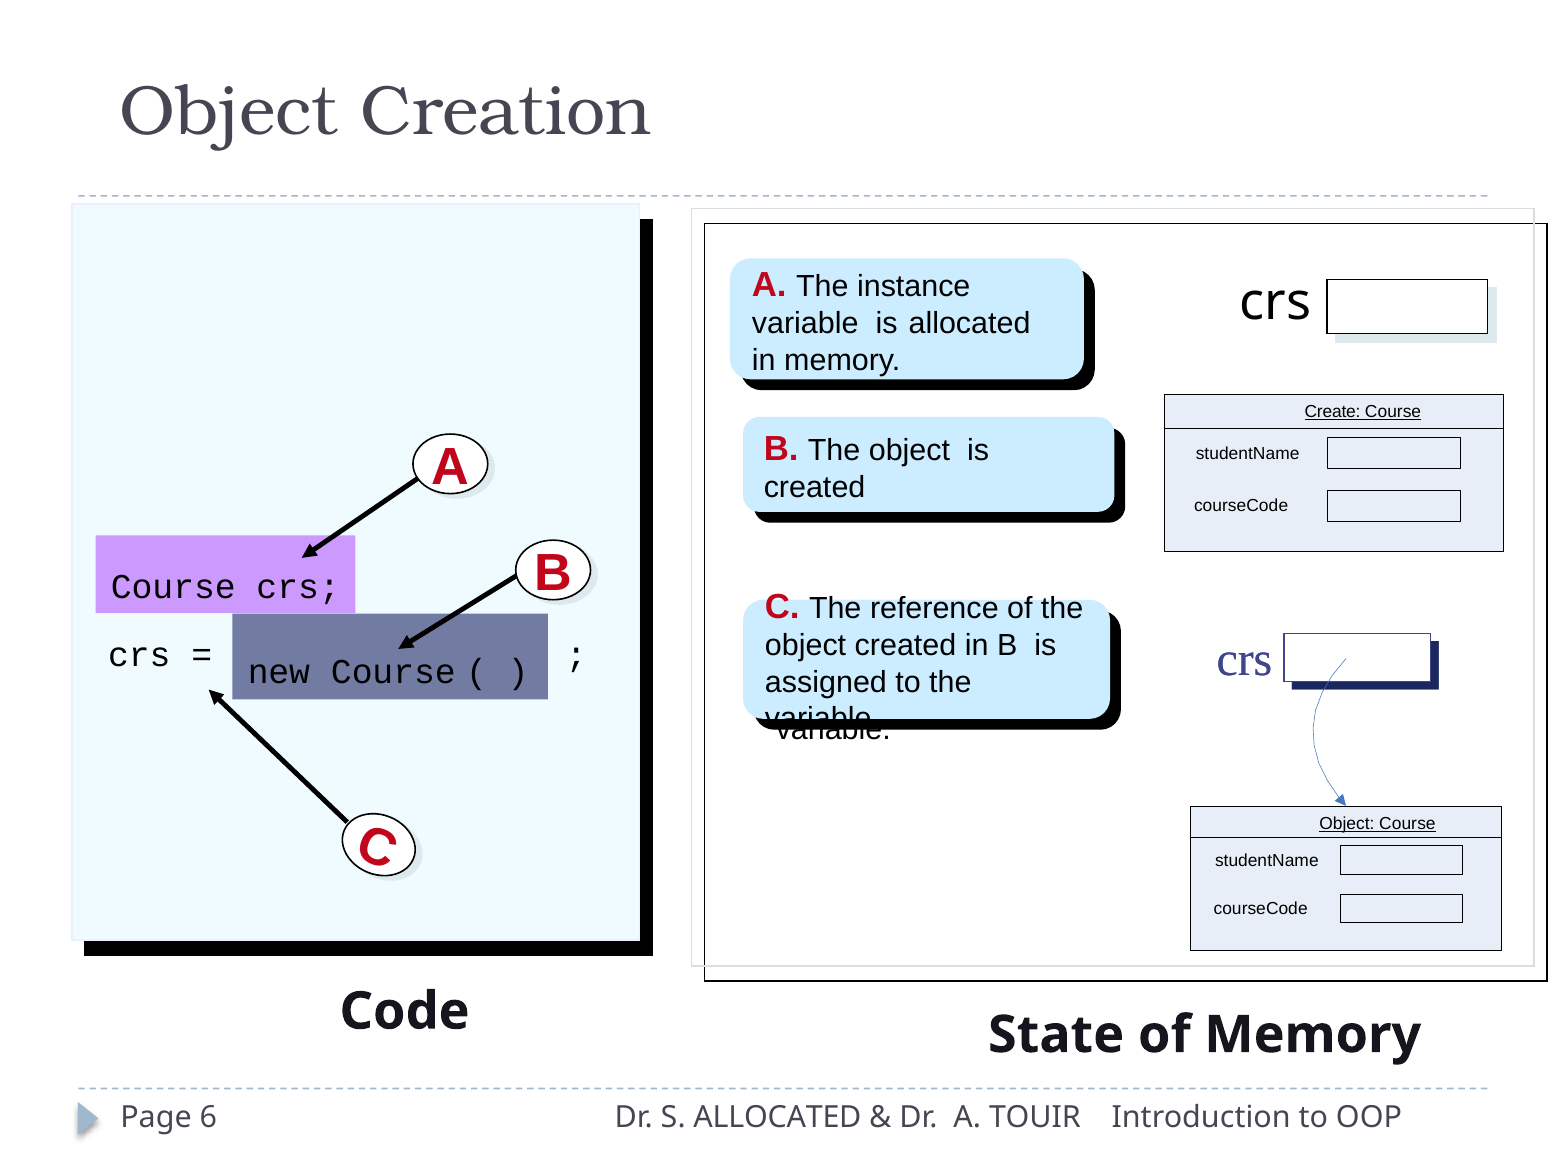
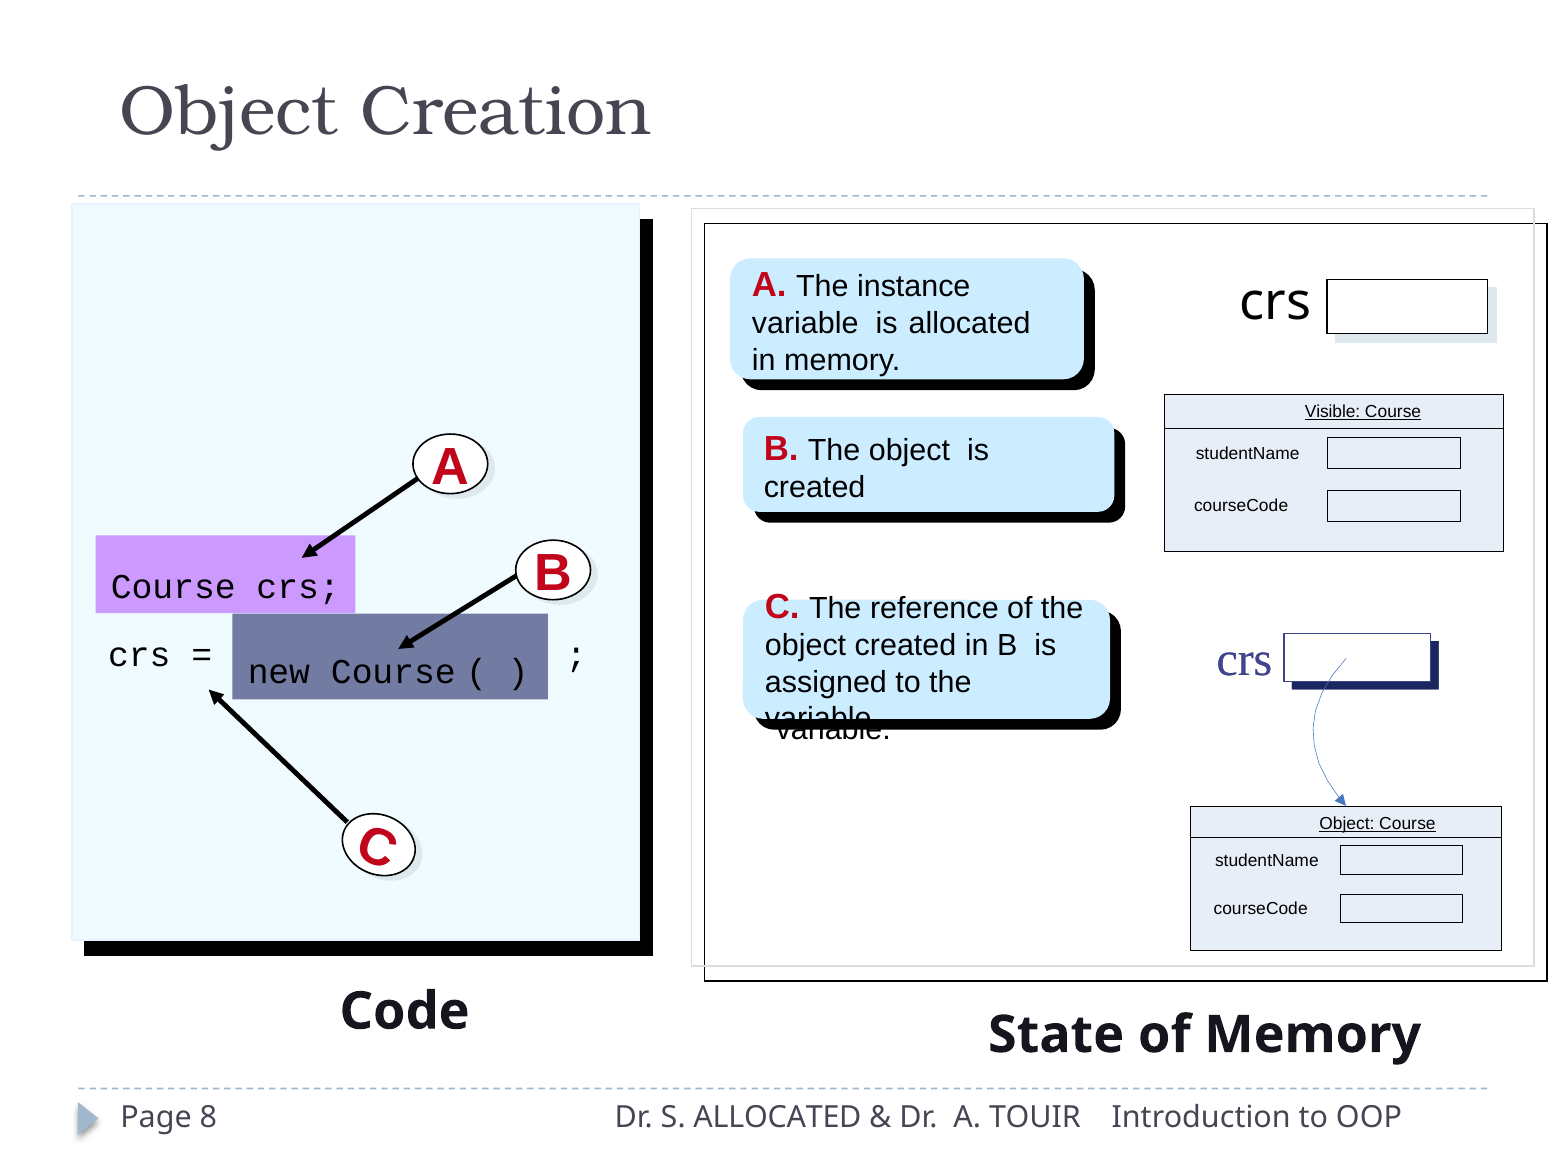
Create: Create -> Visible
6: 6 -> 8
